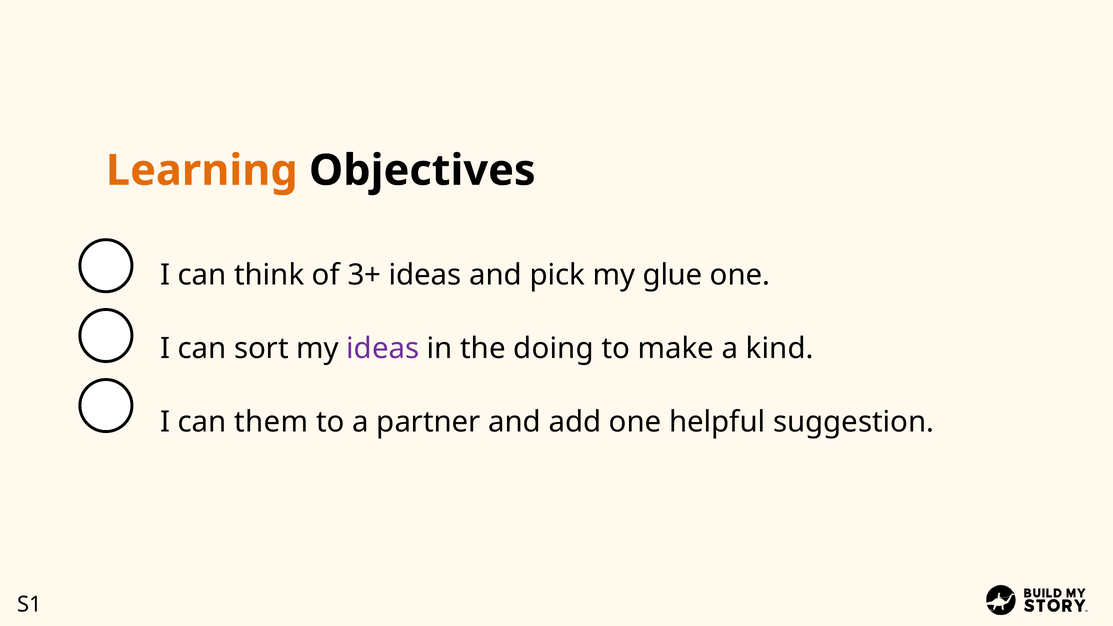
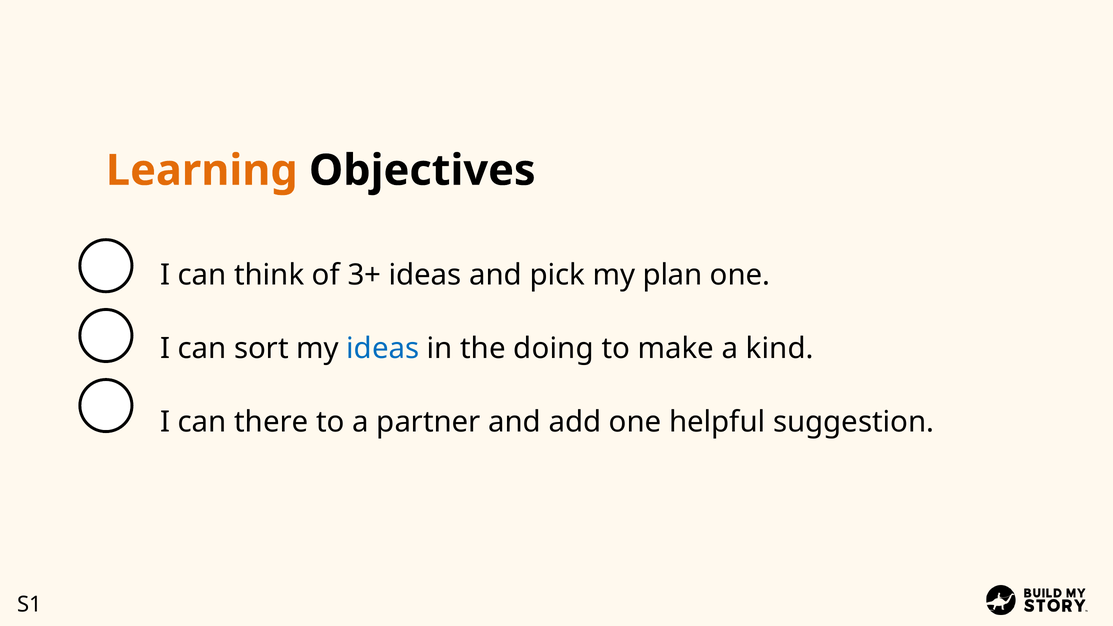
glue: glue -> plan
ideas at (383, 349) colour: purple -> blue
them: them -> there
